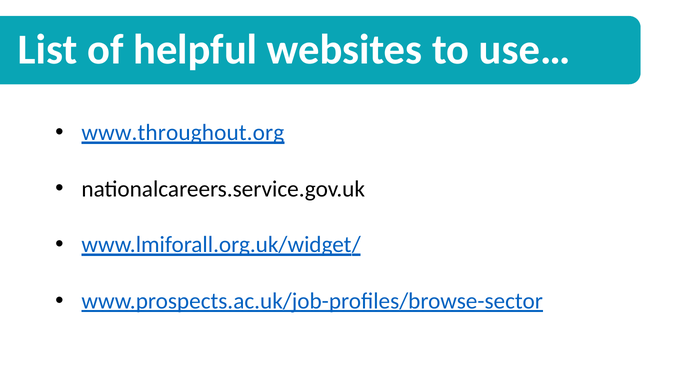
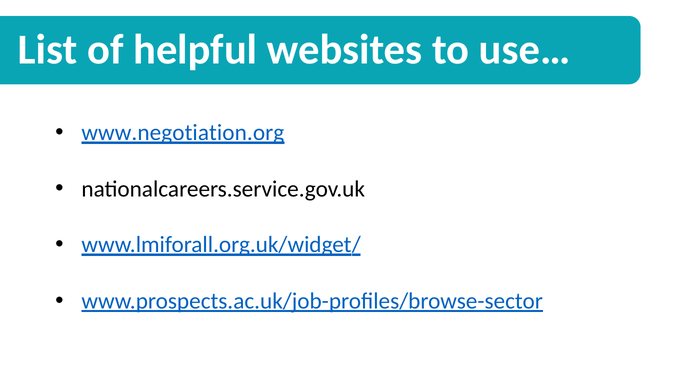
www.throughout.org: www.throughout.org -> www.negotiation.org
